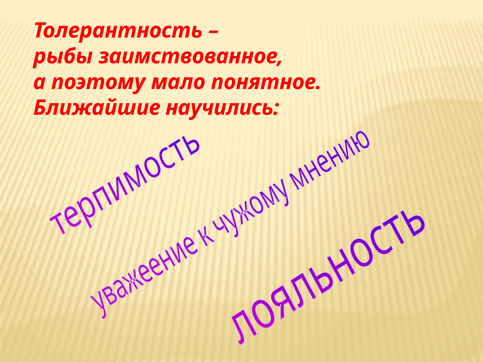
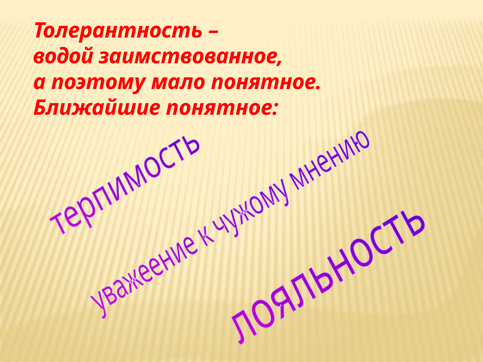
рыбы: рыбы -> водой
Ближайшие научились: научились -> понятное
